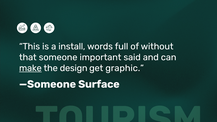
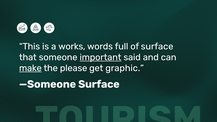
install: install -> works
of without: without -> surface
important underline: none -> present
design: design -> please
